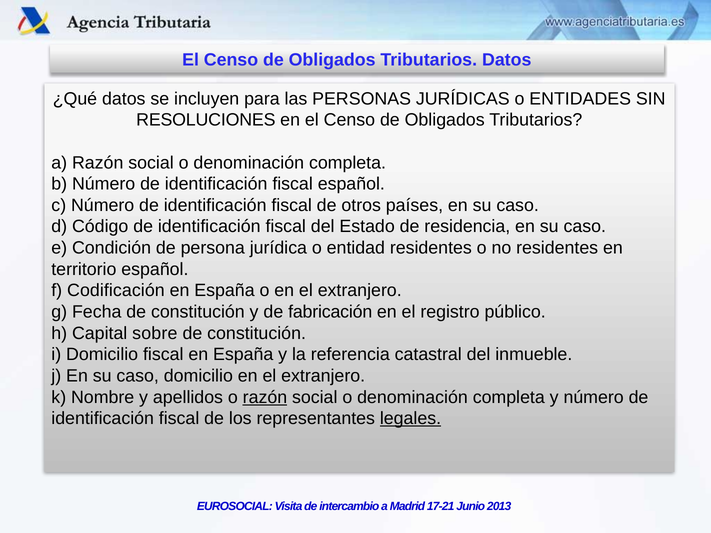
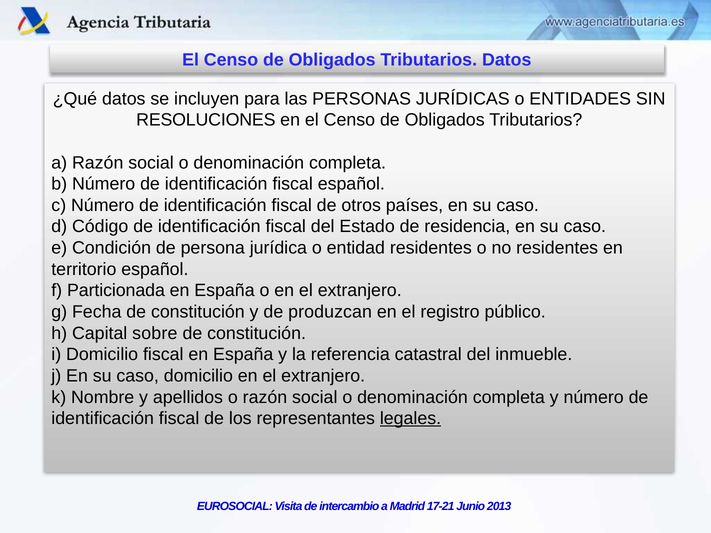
Codificación: Codificación -> Particionada
fabricación: fabricación -> produzcan
razón at (265, 397) underline: present -> none
